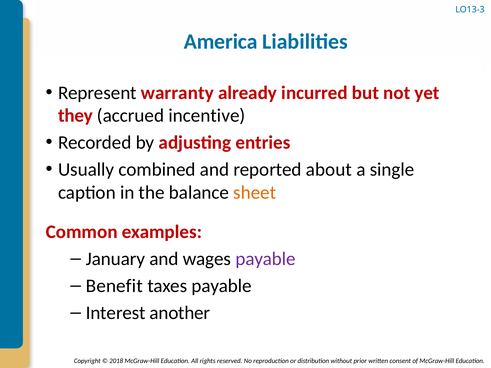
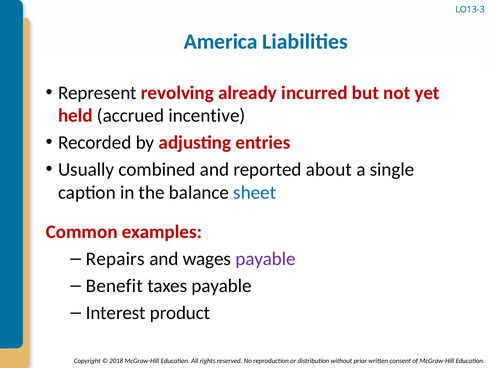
warranty: warranty -> revolving
they: they -> held
sheet colour: orange -> blue
January: January -> Repairs
another: another -> product
